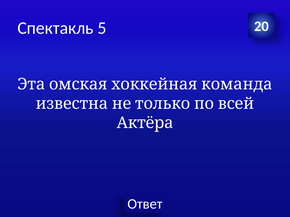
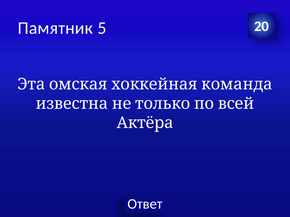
Спектакль: Спектакль -> Памятник
